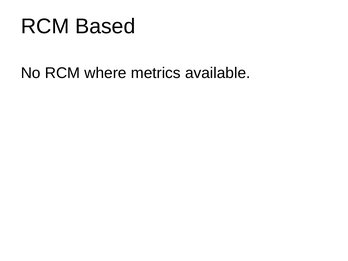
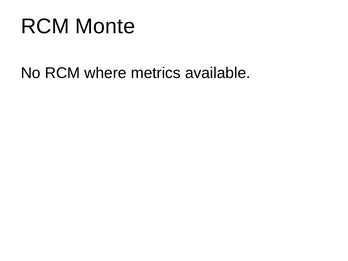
Based: Based -> Monte
